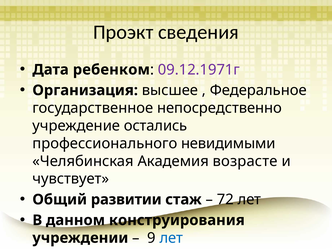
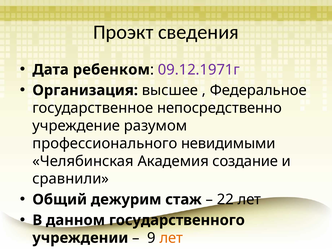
остались: остались -> разумом
возрасте: возрасте -> создание
чувствует: чувствует -> сравнили
развитии: развитии -> дежурим
72: 72 -> 22
конструирования: конструирования -> государственного
лет at (171, 238) colour: blue -> orange
